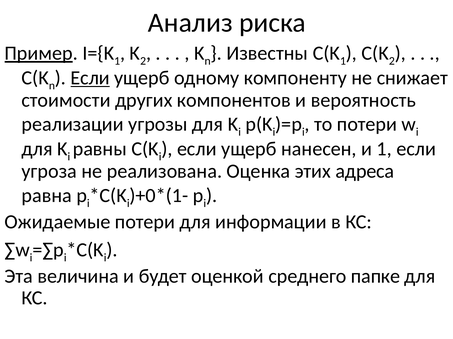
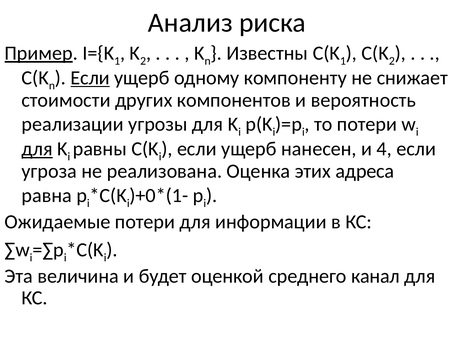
для at (37, 149) underline: none -> present
и 1: 1 -> 4
папке: папке -> канал
